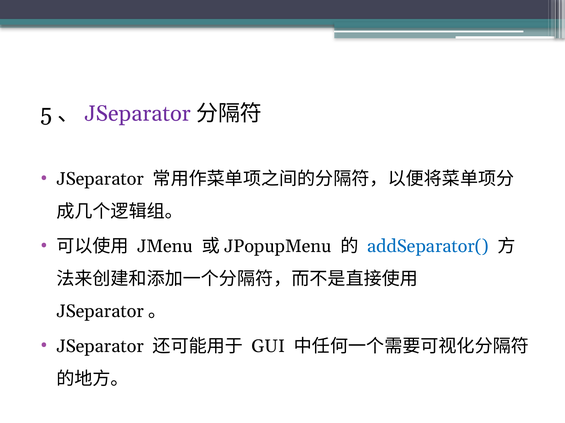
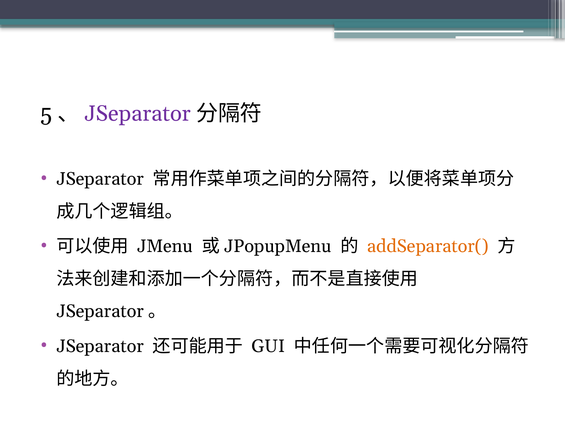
addSeparator( colour: blue -> orange
